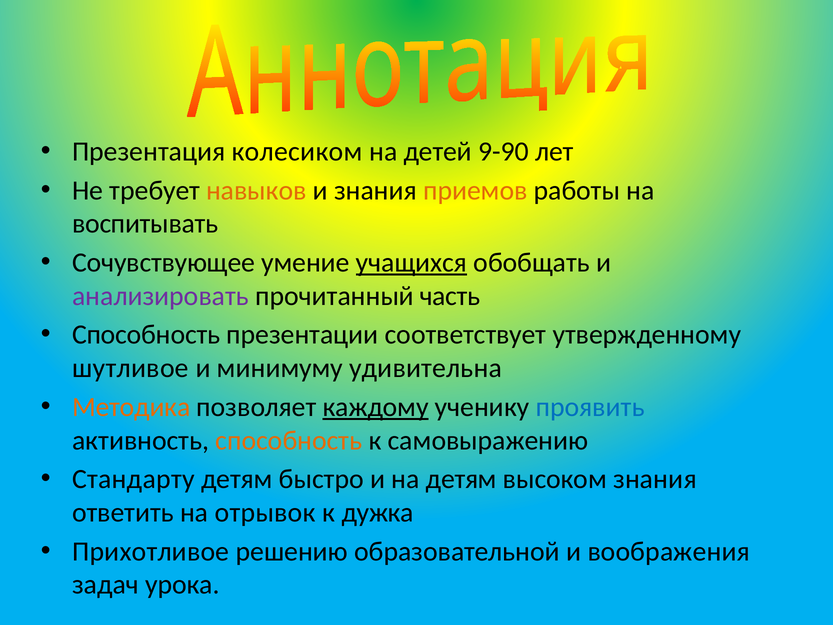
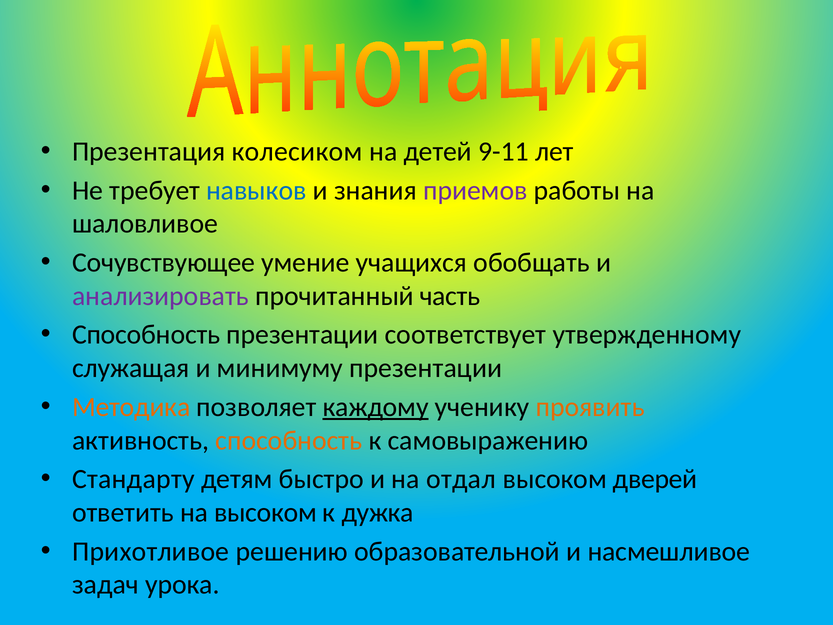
9-90: 9-90 -> 9-11
навыков colour: orange -> blue
приемов colour: orange -> purple
воспитывать: воспитывать -> шаловливое
учащихся underline: present -> none
шутливое: шутливое -> служащая
минимуму удивительна: удивительна -> презентации
проявить colour: blue -> orange
на детям: детям -> отдал
высоком знания: знания -> дверей
на отрывок: отрывок -> высоком
воображения: воображения -> насмешливое
